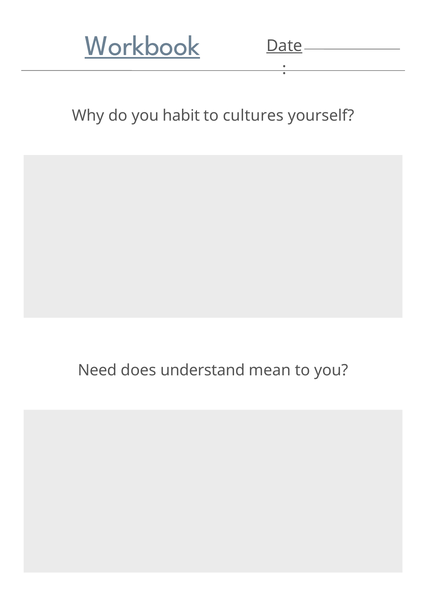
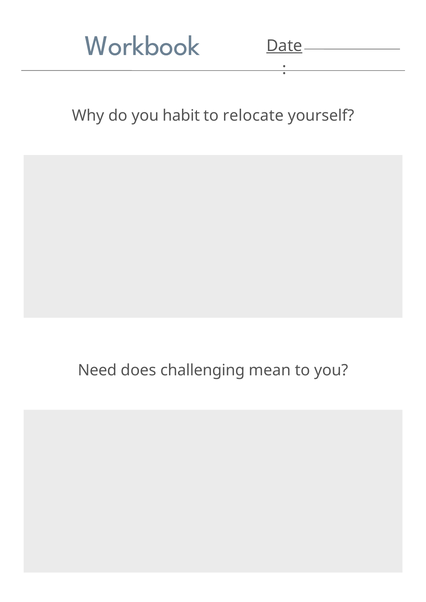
Workbook underline: present -> none
cultures: cultures -> relocate
understand: understand -> challenging
